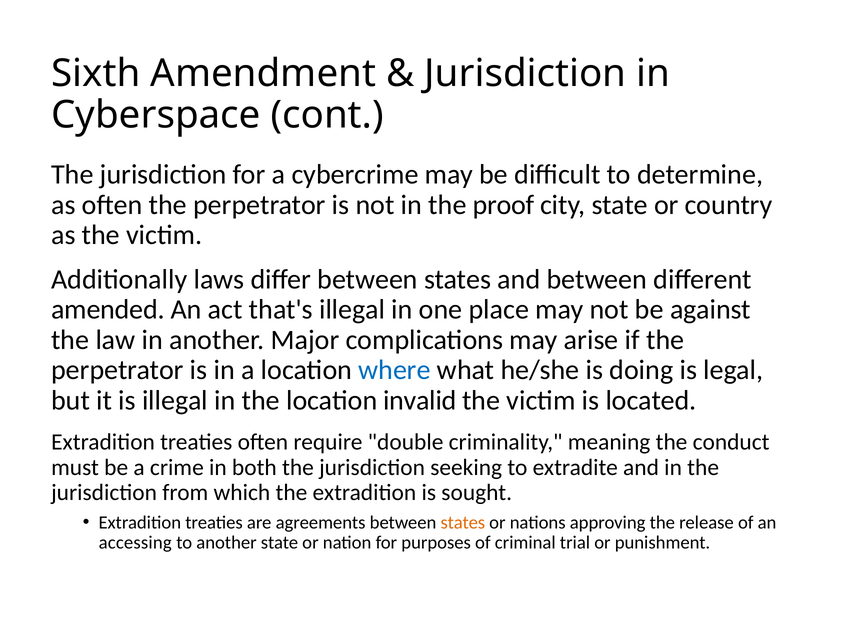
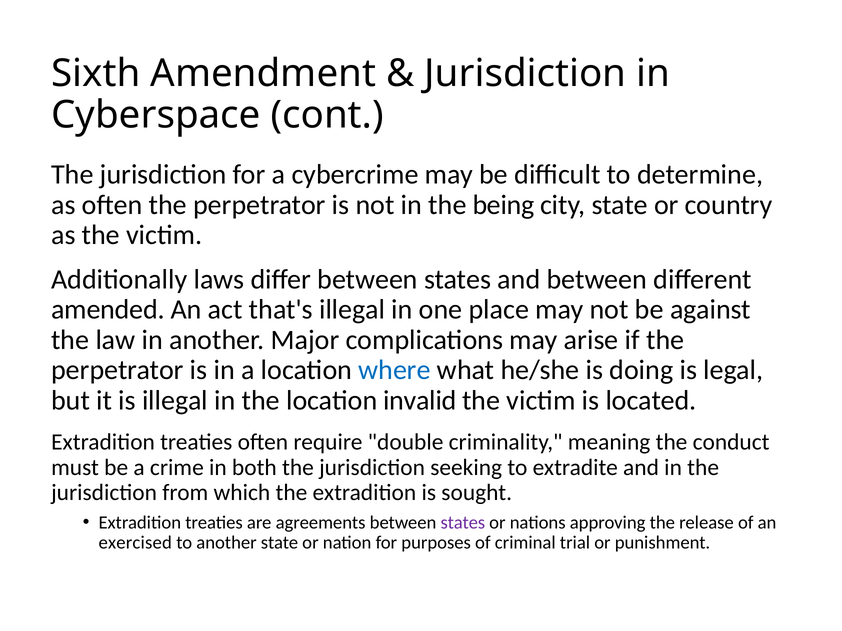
proof: proof -> being
states at (463, 523) colour: orange -> purple
accessing: accessing -> exercised
